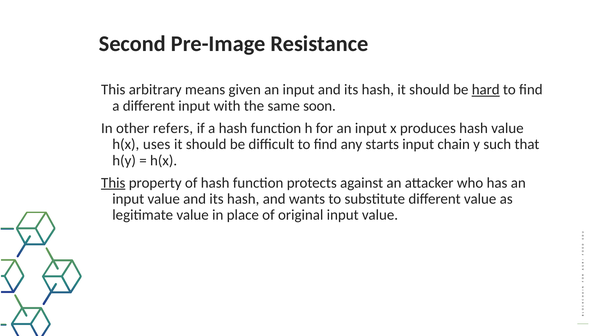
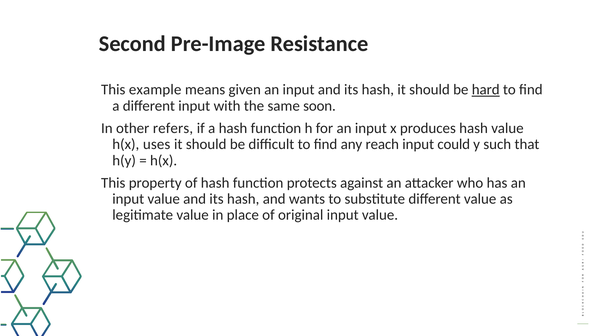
arbitrary: arbitrary -> example
starts: starts -> reach
chain: chain -> could
This at (113, 183) underline: present -> none
